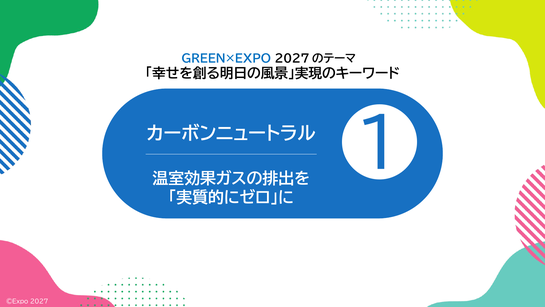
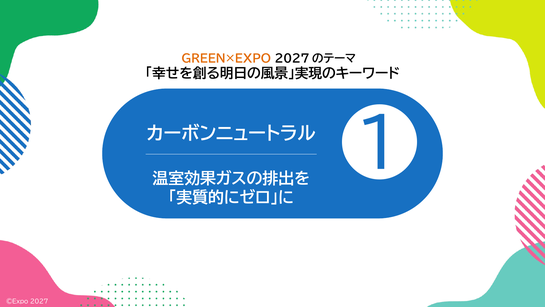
GREEN×EXPO colour: blue -> orange
